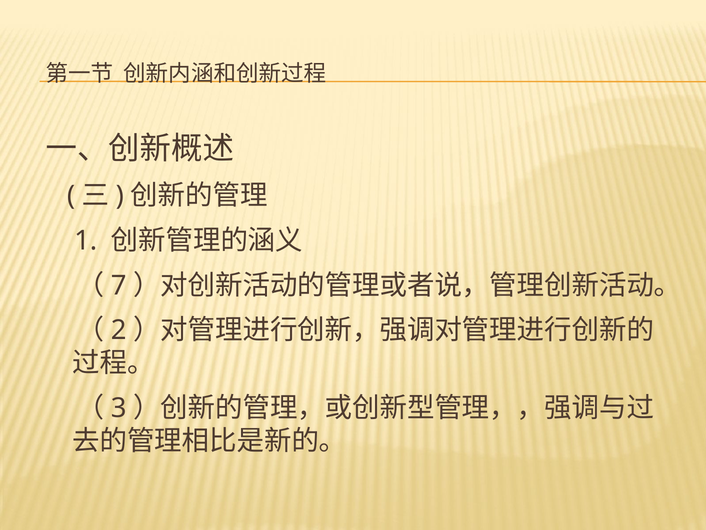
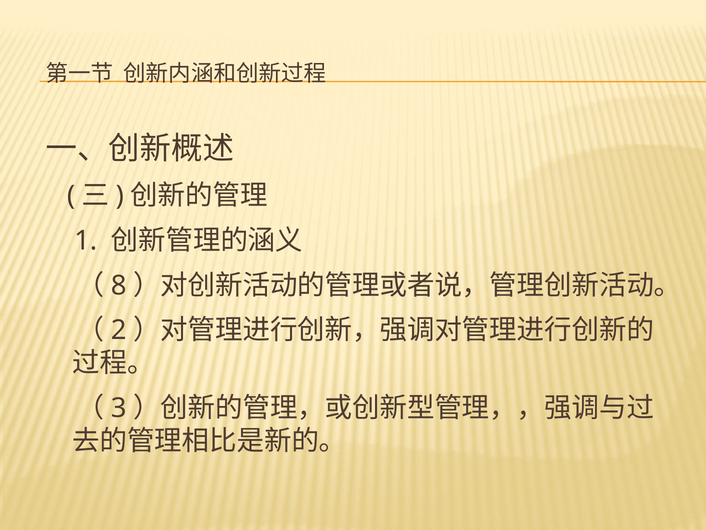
7: 7 -> 8
